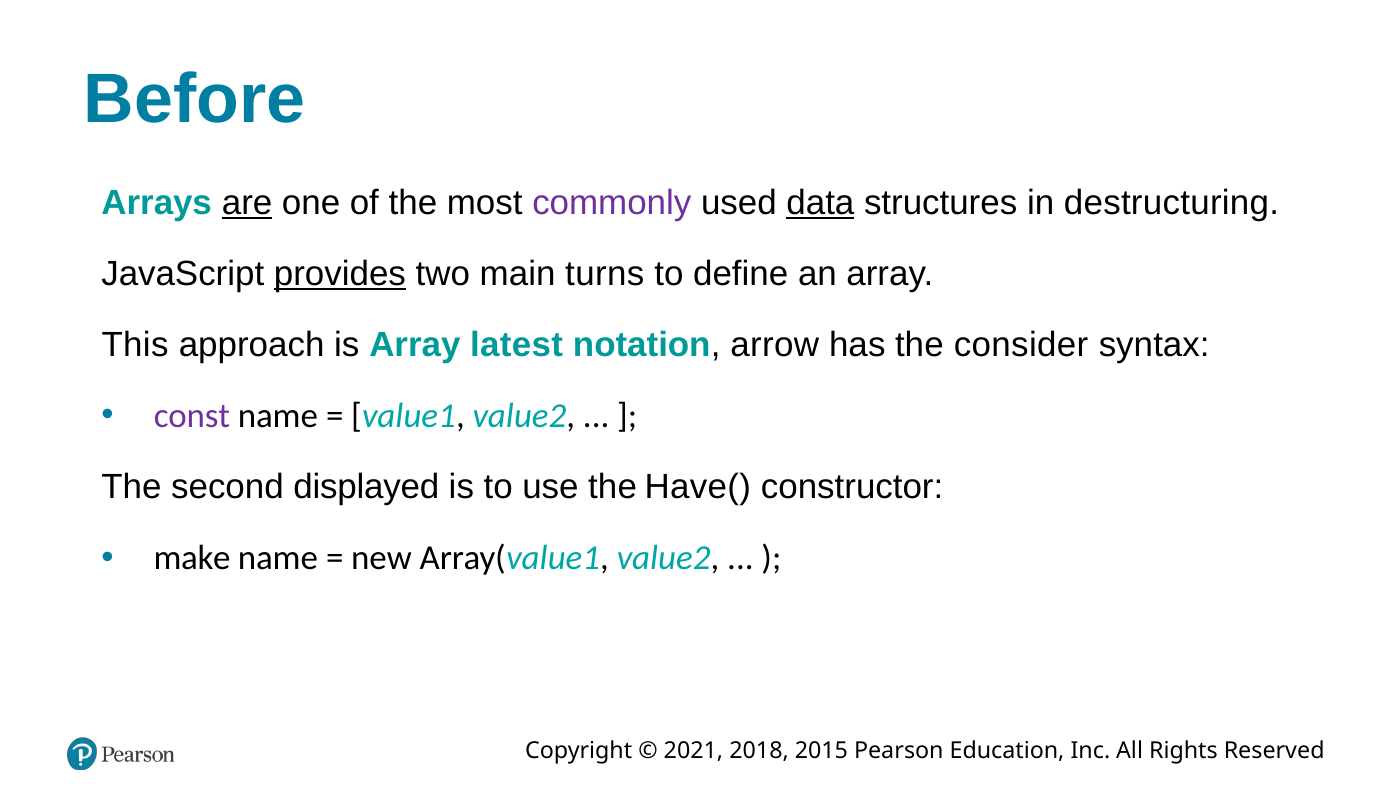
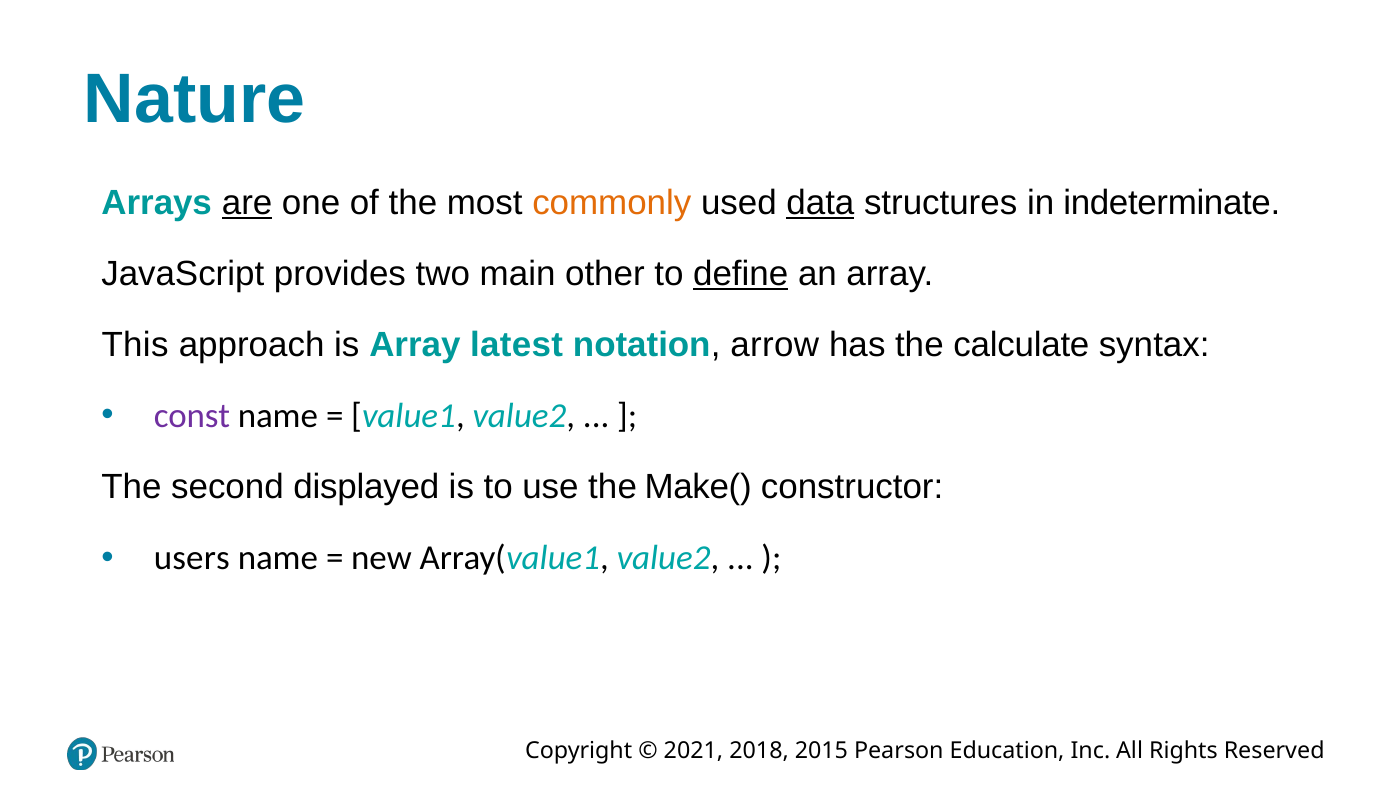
Before: Before -> Nature
commonly colour: purple -> orange
destructuring: destructuring -> indeterminate
provides underline: present -> none
turns: turns -> other
define underline: none -> present
consider: consider -> calculate
Have(: Have( -> Make(
make: make -> users
